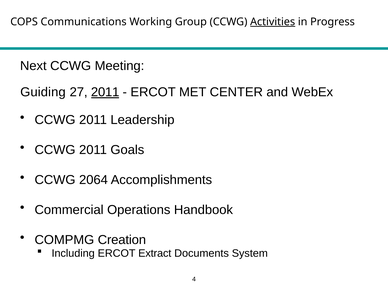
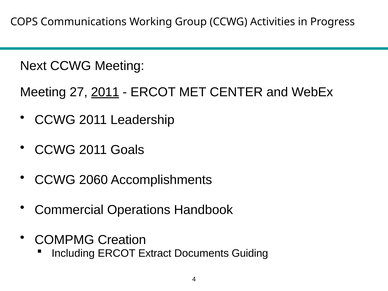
Activities underline: present -> none
Guiding at (43, 92): Guiding -> Meeting
2064: 2064 -> 2060
System: System -> Guiding
